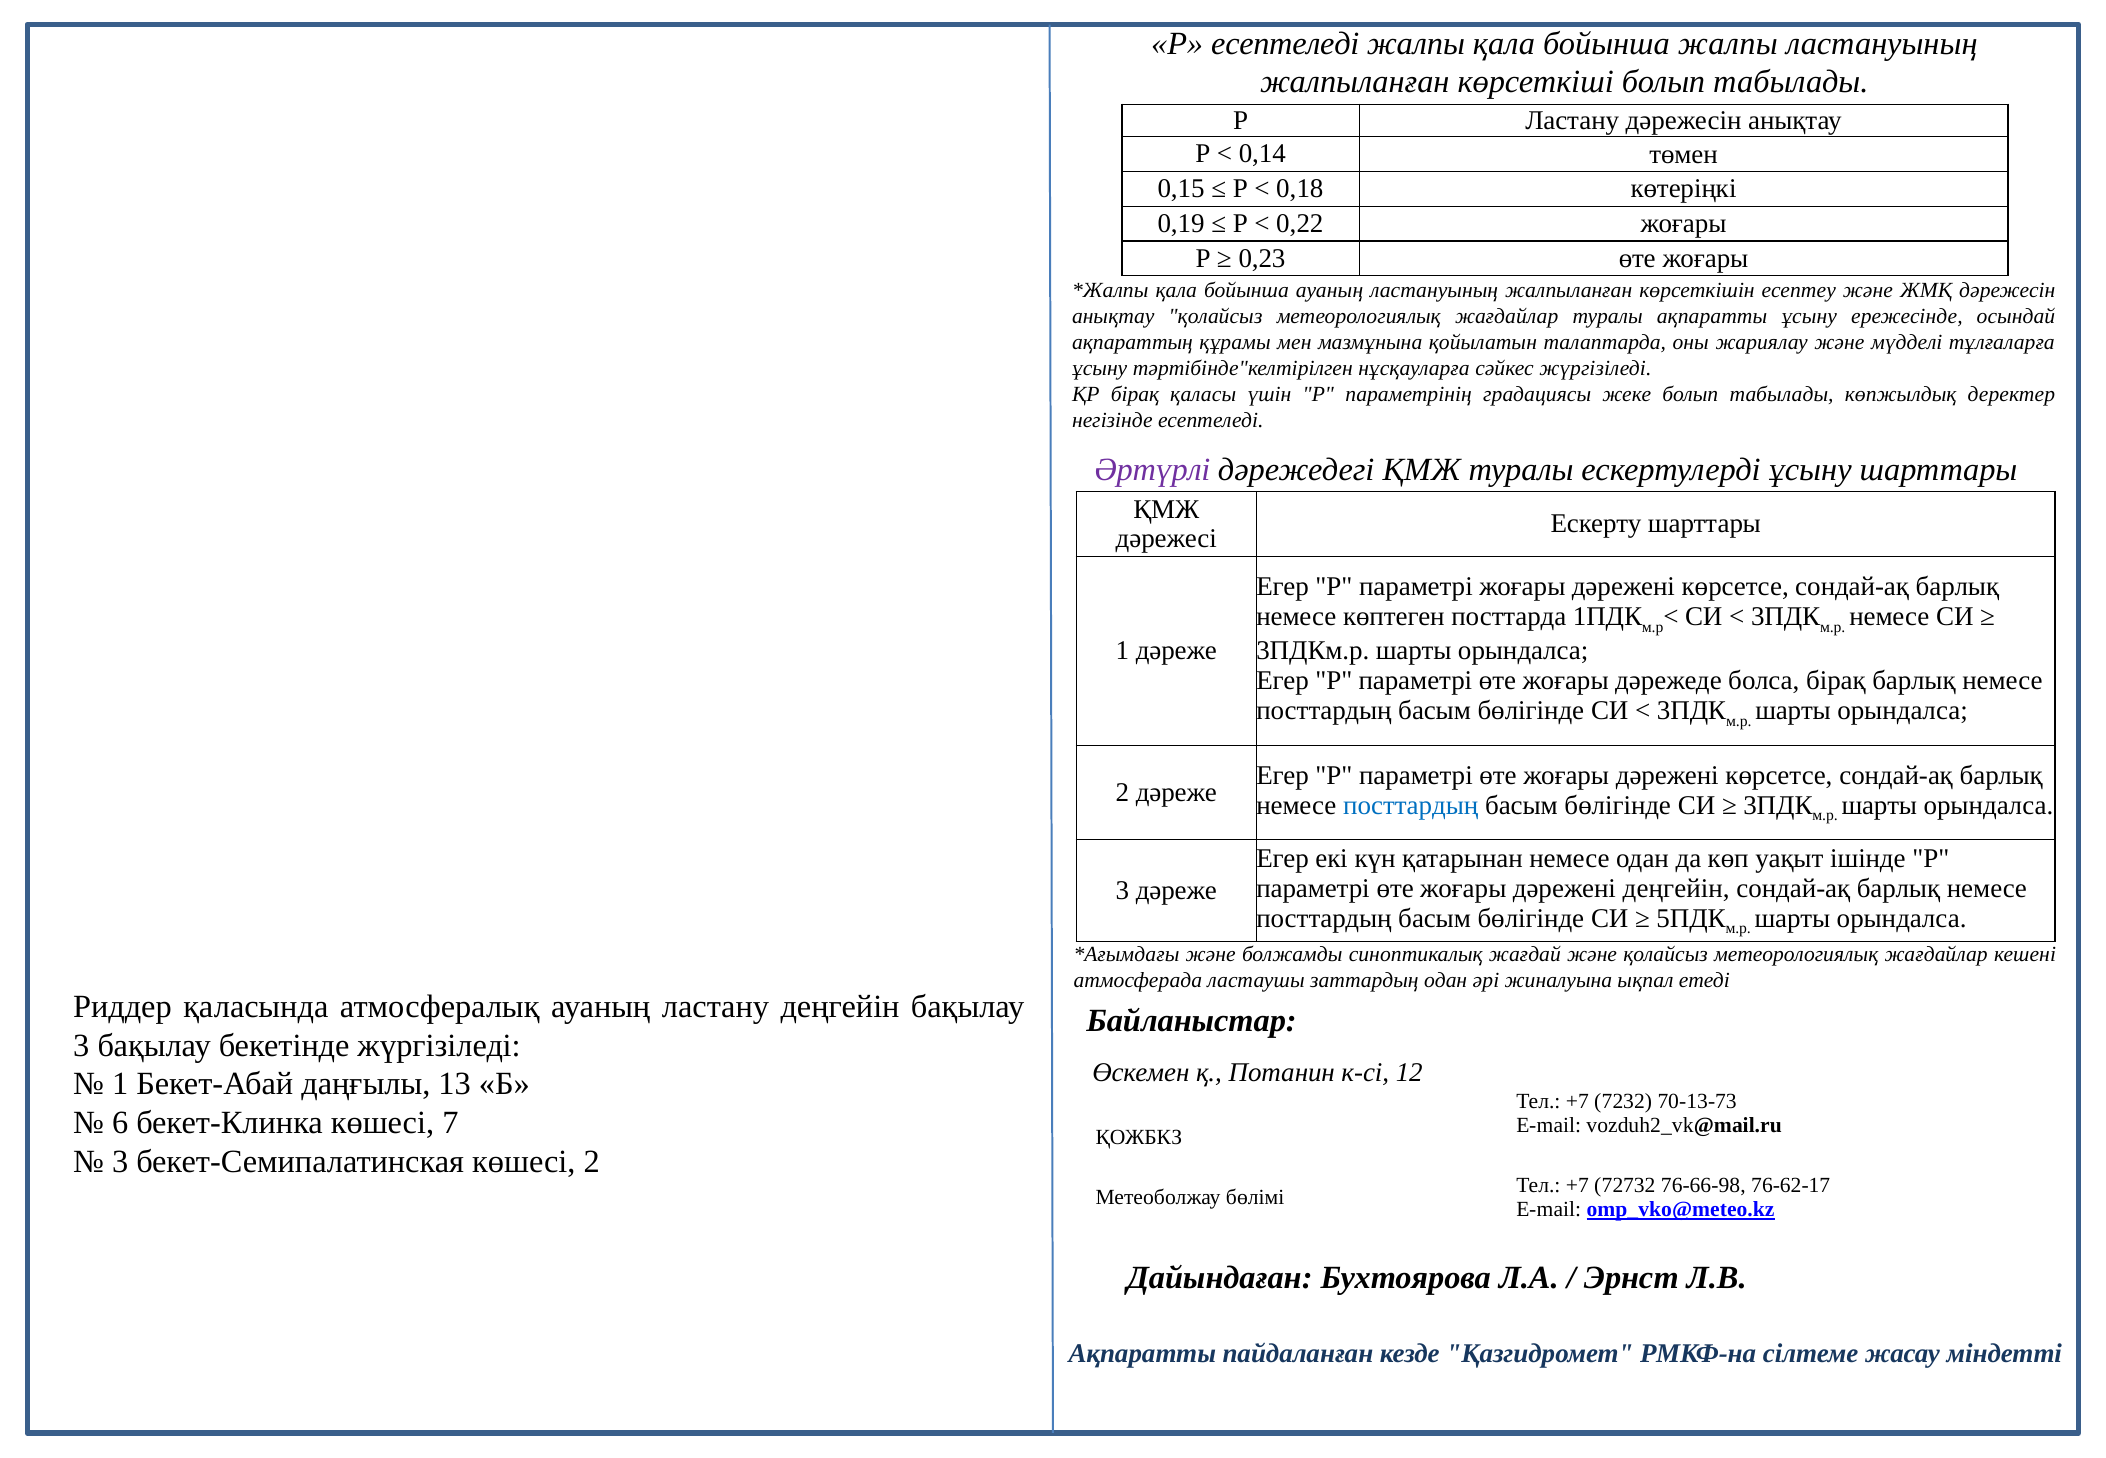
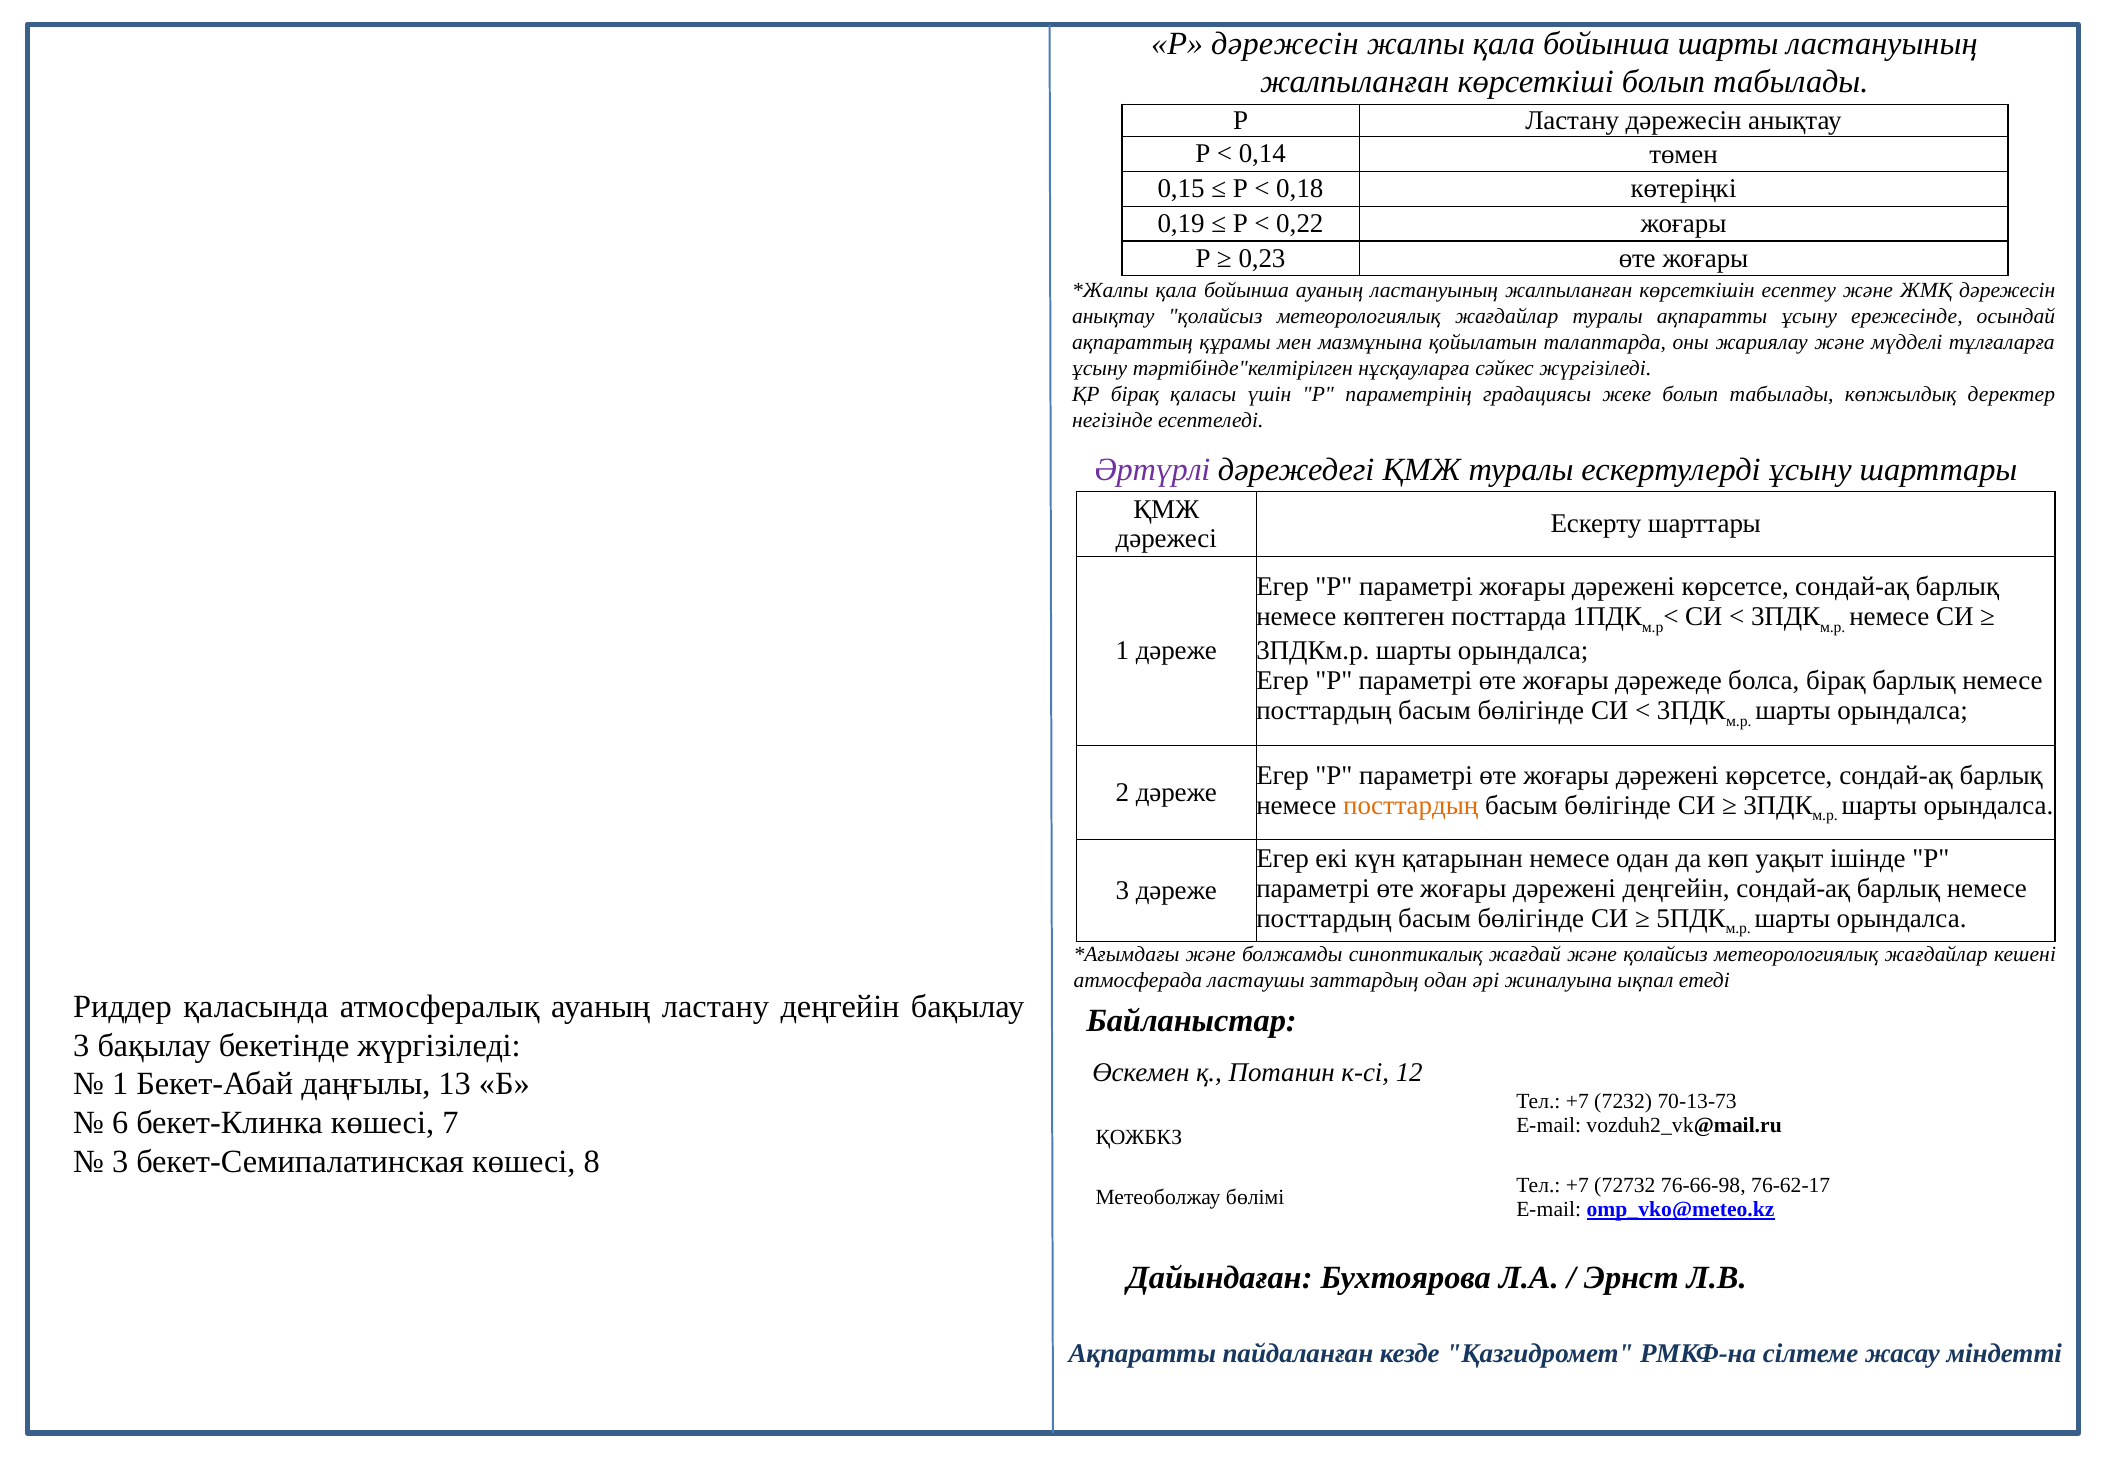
Р есептеледі: есептеледі -> дәрежесін
бойынша жалпы: жалпы -> шарты
посттардың at (1411, 805) colour: blue -> orange
көшесі 2: 2 -> 8
